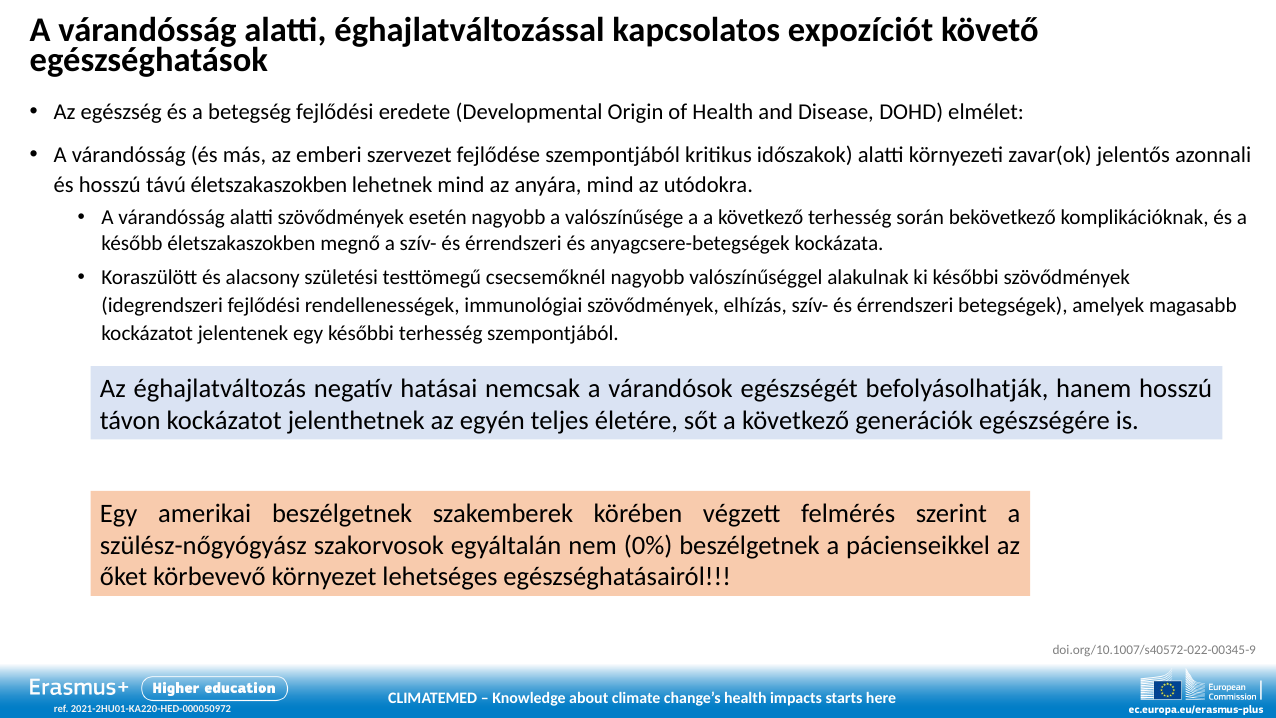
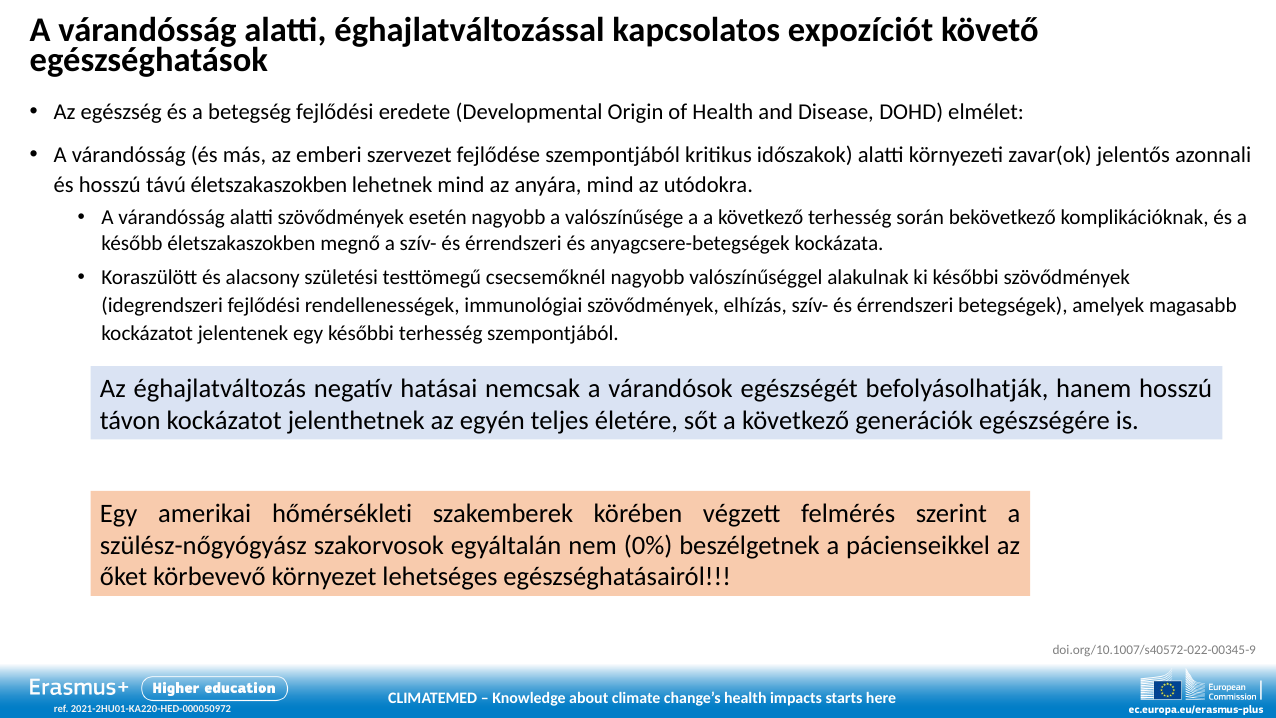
amerikai beszélgetnek: beszélgetnek -> hőmérsékleti
